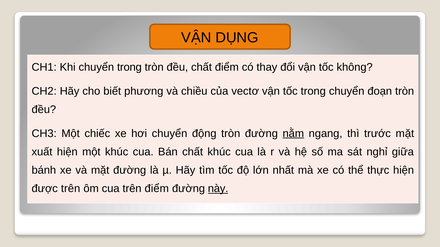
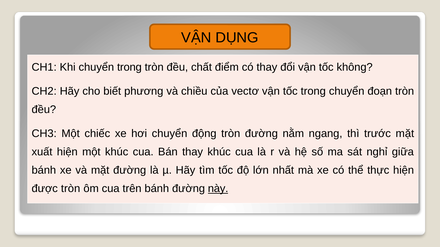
nằm underline: present -> none
Bán chất: chất -> thay
được trên: trên -> tròn
trên điểm: điểm -> bánh
